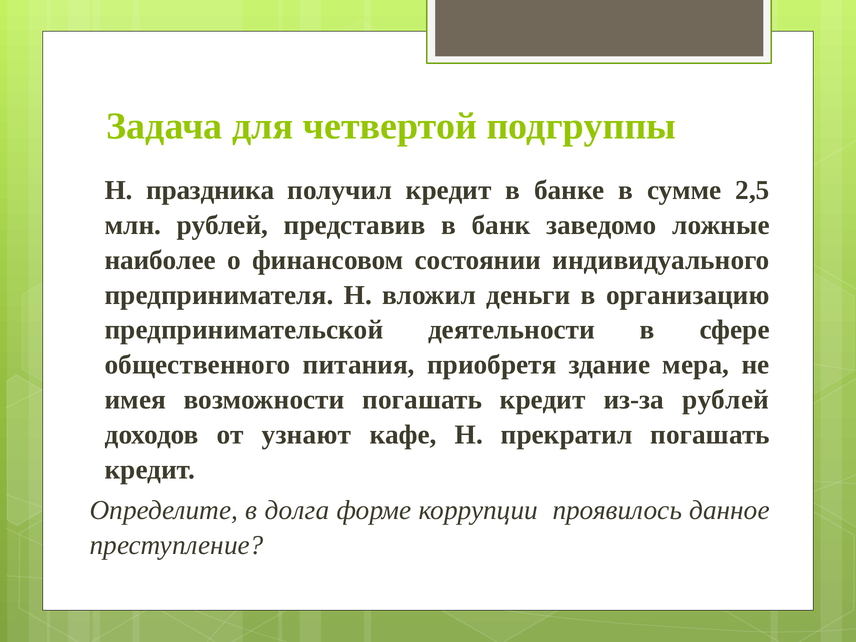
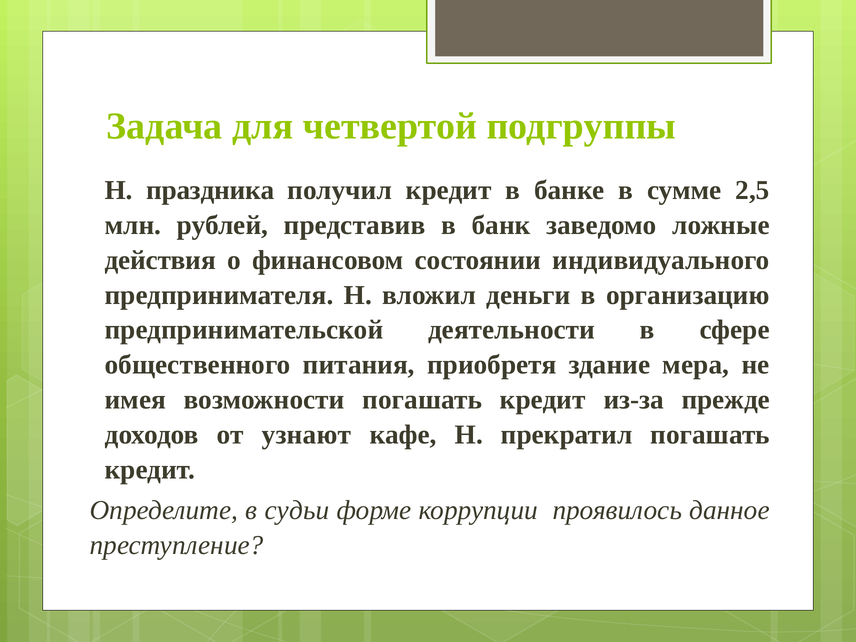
наиболее: наиболее -> действия
из-за рублей: рублей -> прежде
долга: долга -> судьи
